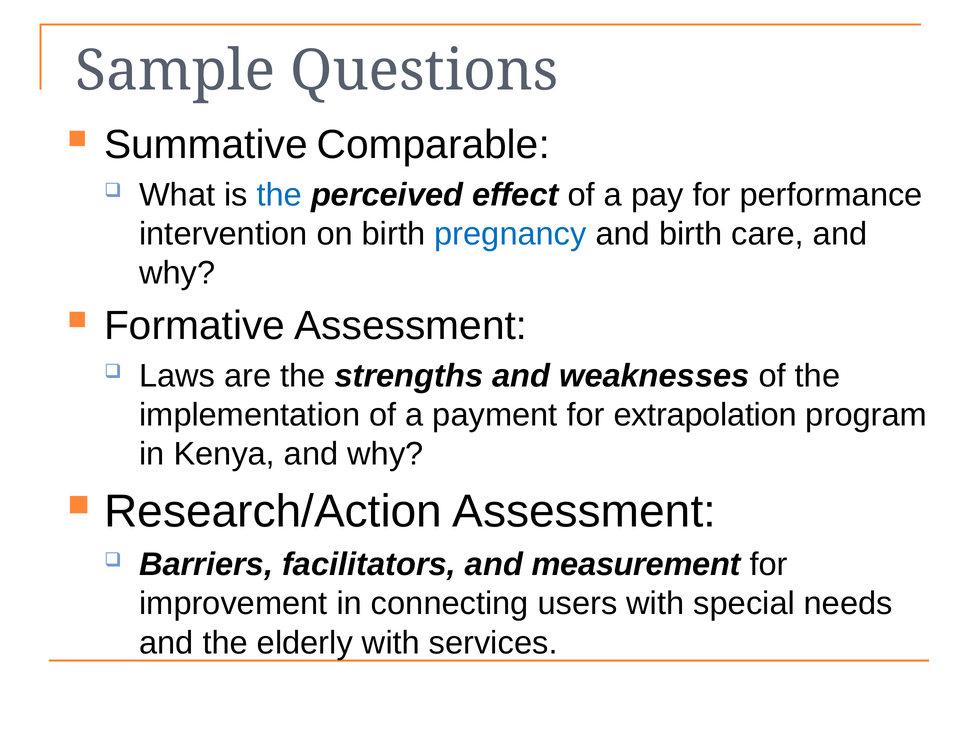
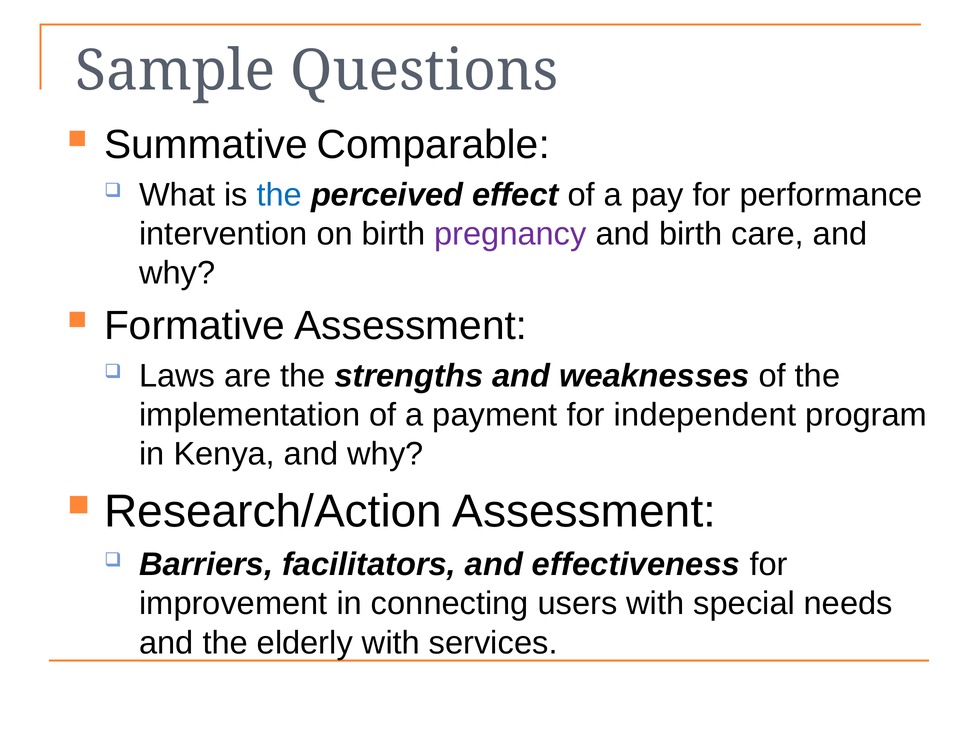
pregnancy colour: blue -> purple
extrapolation: extrapolation -> independent
measurement: measurement -> effectiveness
